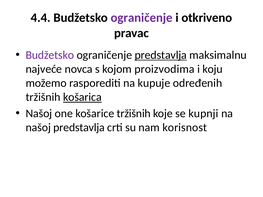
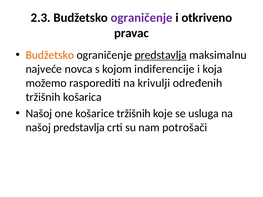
4.4: 4.4 -> 2.3
Budžetsko at (50, 55) colour: purple -> orange
proizvodima: proizvodima -> indiferencije
koju: koju -> koja
kupuje: kupuje -> krivulji
košarica underline: present -> none
kupnji: kupnji -> usluga
korisnost: korisnost -> potrošači
